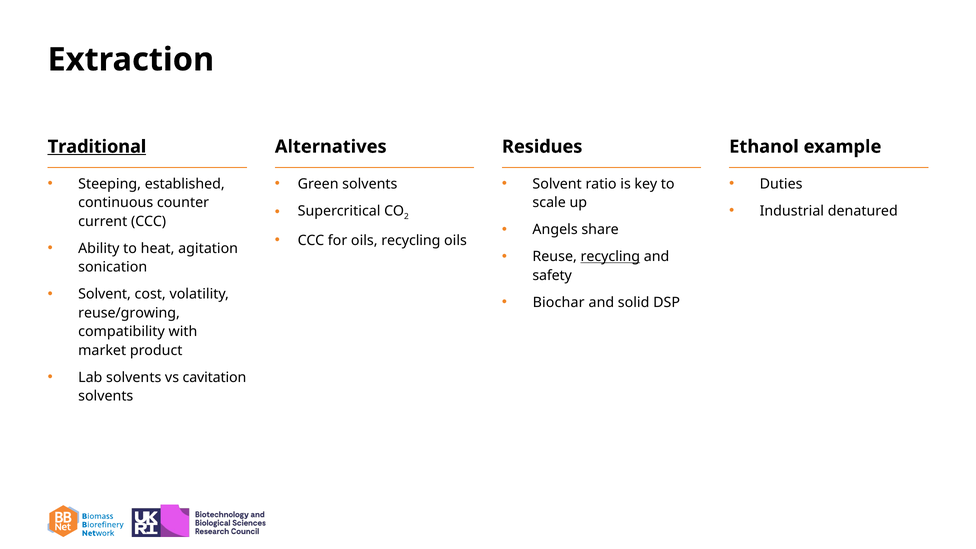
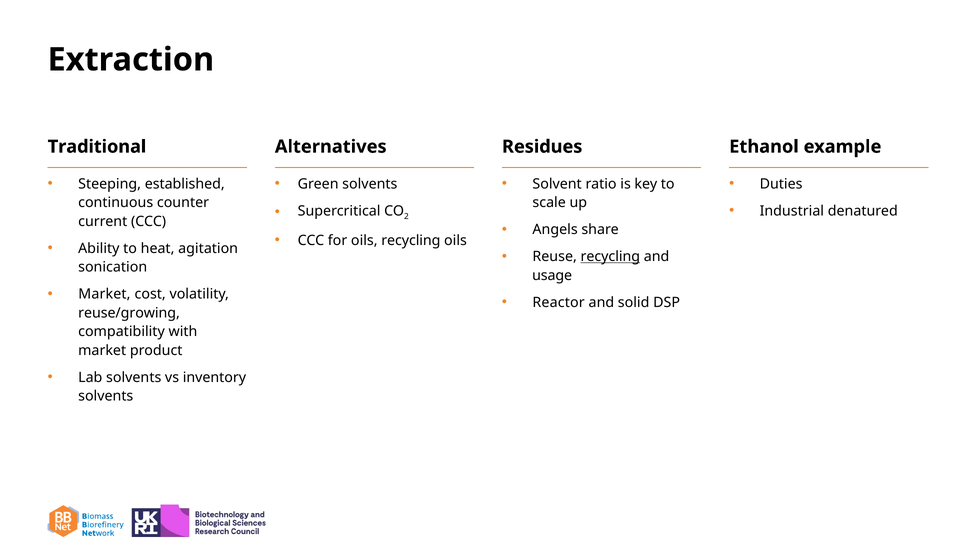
Traditional underline: present -> none
safety: safety -> usage
Solvent at (105, 294): Solvent -> Market
Biochar: Biochar -> Reactor
cavitation: cavitation -> inventory
